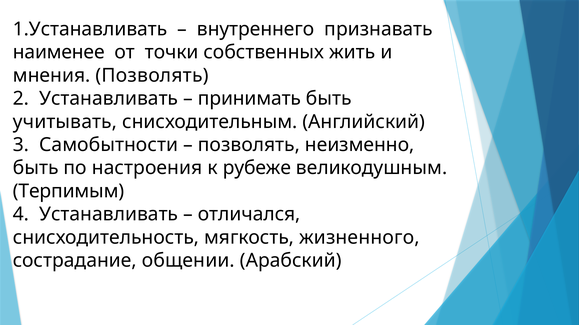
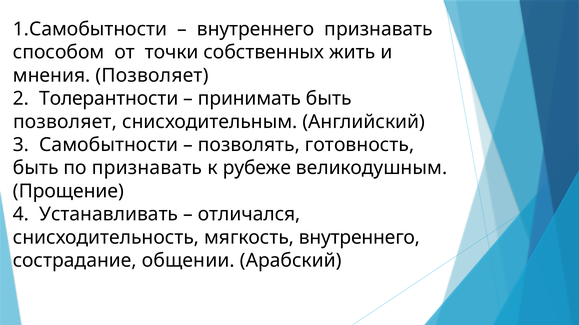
1.Устанавливать: 1.Устанавливать -> 1.Самобытности
наименее: наименее -> способом
мнения Позволять: Позволять -> Позволяет
2 Устанавливать: Устанавливать -> Толерантности
учитывать at (65, 122): учитывать -> позволяет
неизменно: неизменно -> готовность
по настроения: настроения -> признавать
Терпимым: Терпимым -> Прощение
мягкость жизненного: жизненного -> внутреннего
